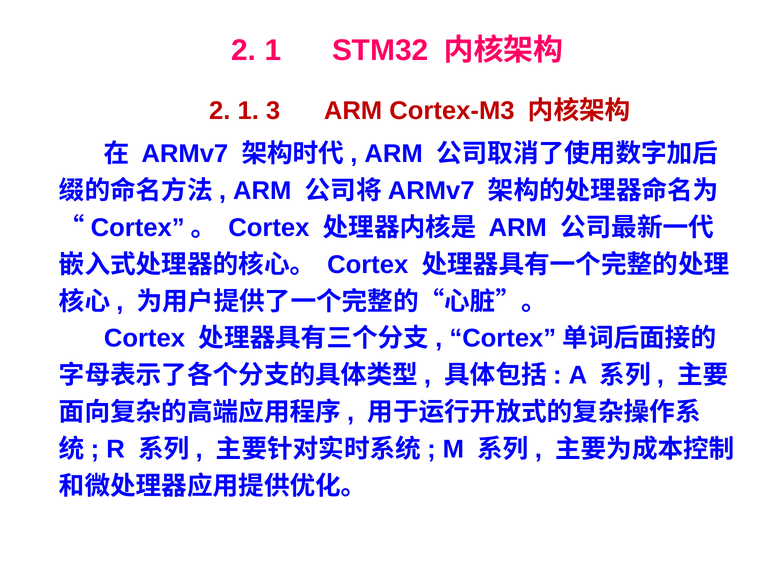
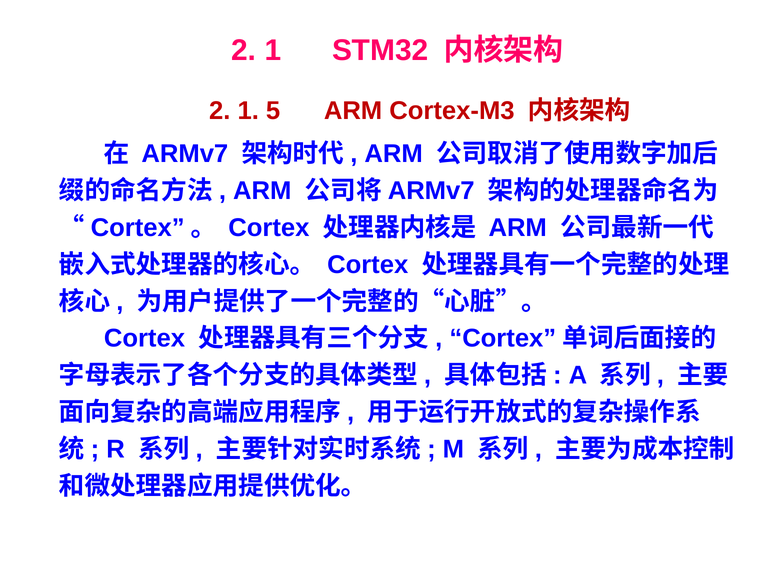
3: 3 -> 5
